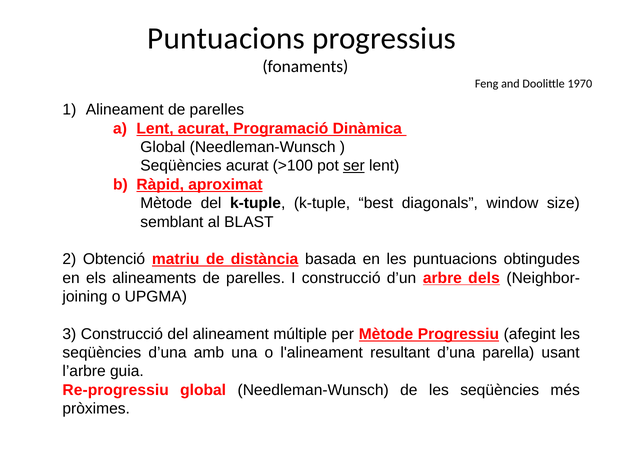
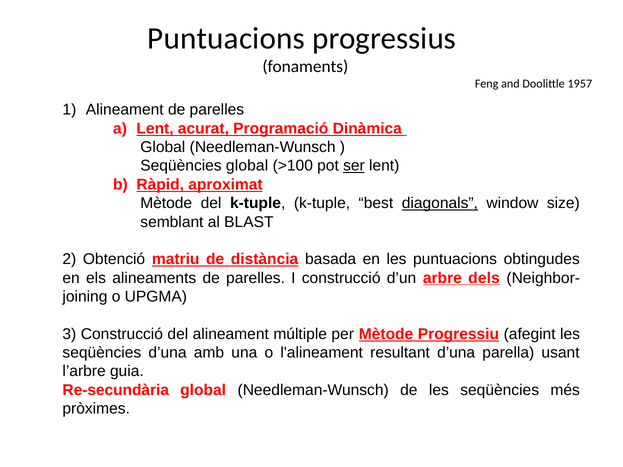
1970: 1970 -> 1957
Seqüències acurat: acurat -> global
diagonals underline: none -> present
Re-progressiu: Re-progressiu -> Re-secundària
